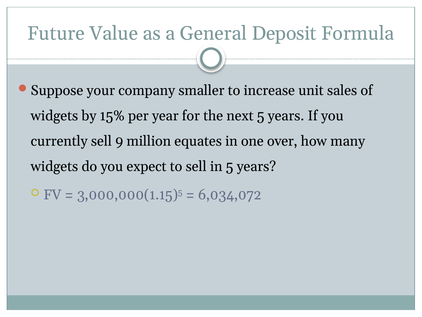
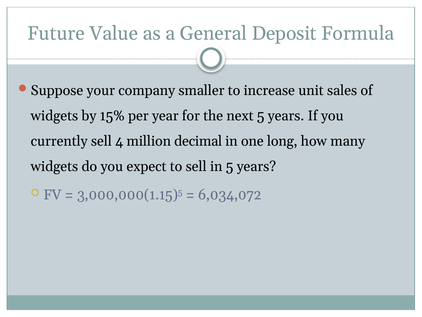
9: 9 -> 4
equates: equates -> decimal
over: over -> long
